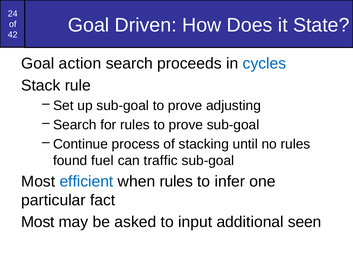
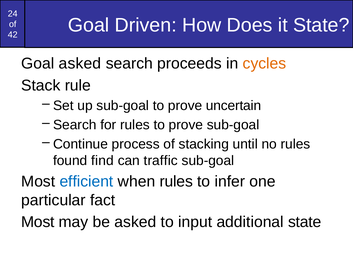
Goal action: action -> asked
cycles colour: blue -> orange
adjusting: adjusting -> uncertain
fuel: fuel -> find
additional seen: seen -> state
